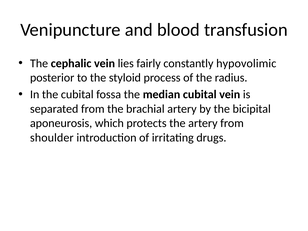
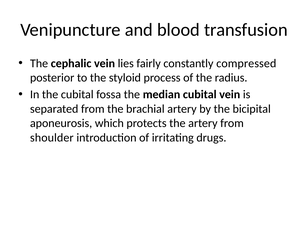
hypovolimic: hypovolimic -> compressed
